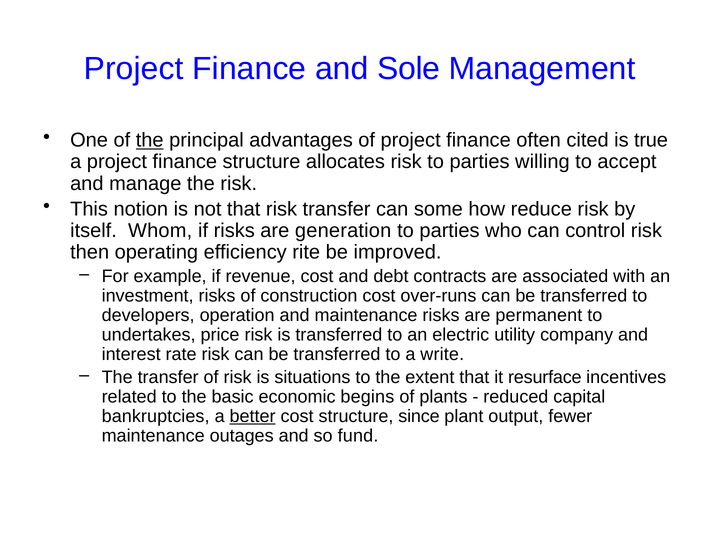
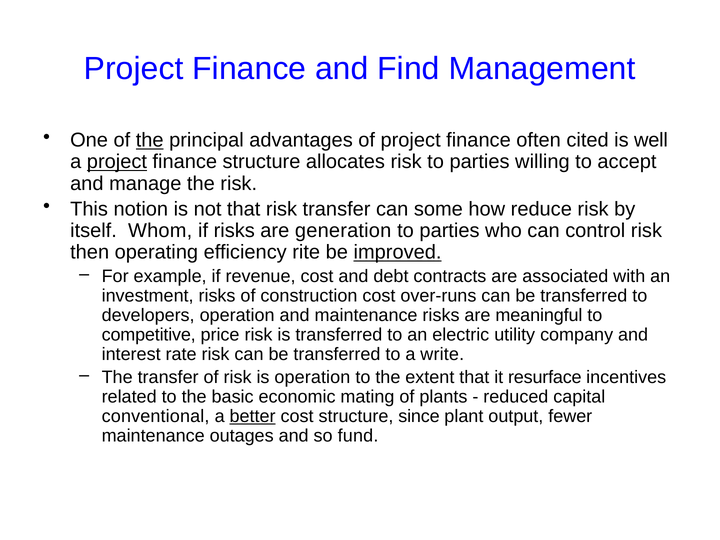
Sole: Sole -> Find
true: true -> well
project at (117, 162) underline: none -> present
improved underline: none -> present
permanent: permanent -> meaningful
undertakes: undertakes -> competitive
is situations: situations -> operation
begins: begins -> mating
bankruptcies: bankruptcies -> conventional
